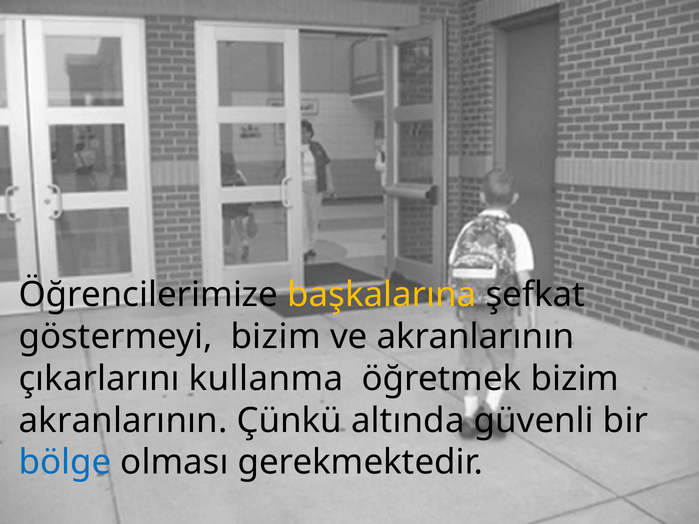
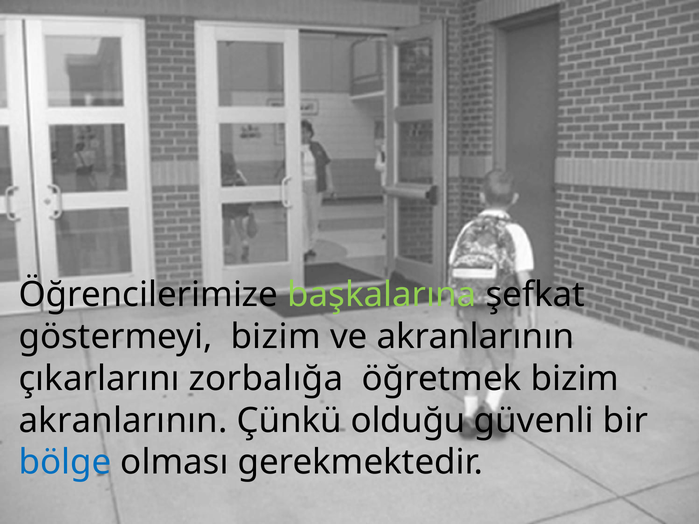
başkalarına colour: yellow -> light green
kullanma: kullanma -> zorbalığa
altında: altında -> olduğu
